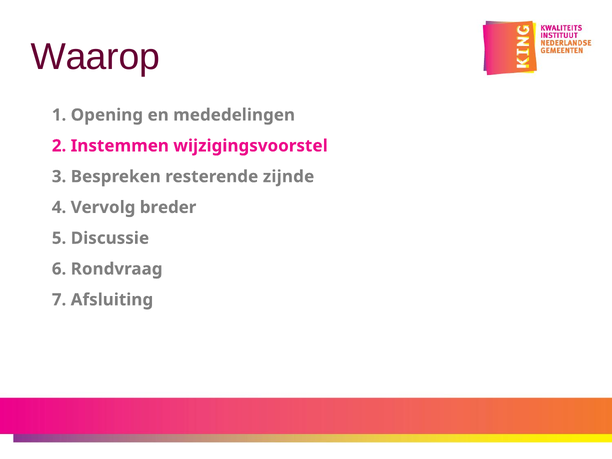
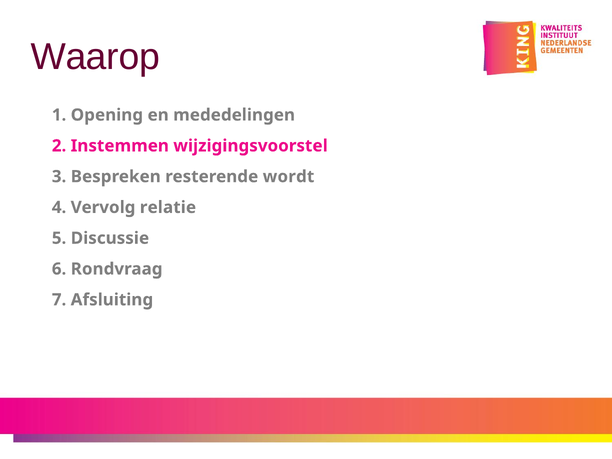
zijnde: zijnde -> wordt
breder: breder -> relatie
